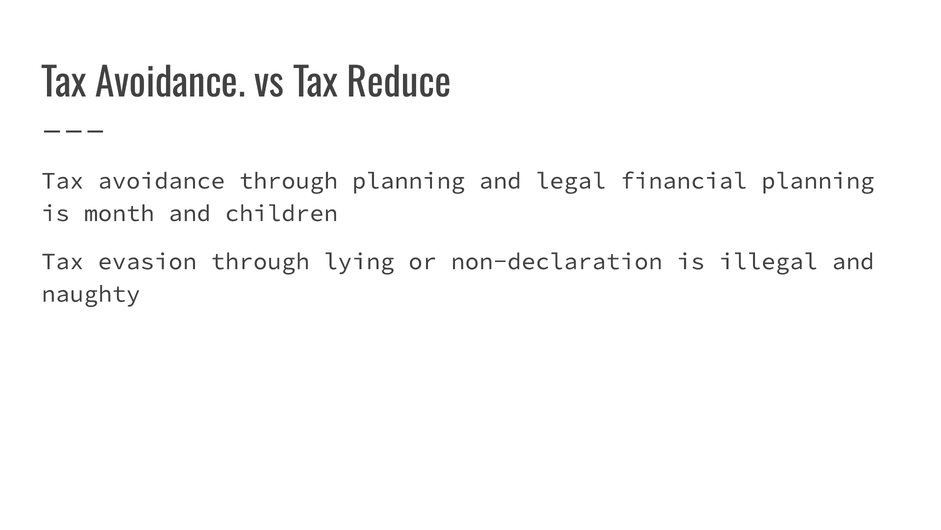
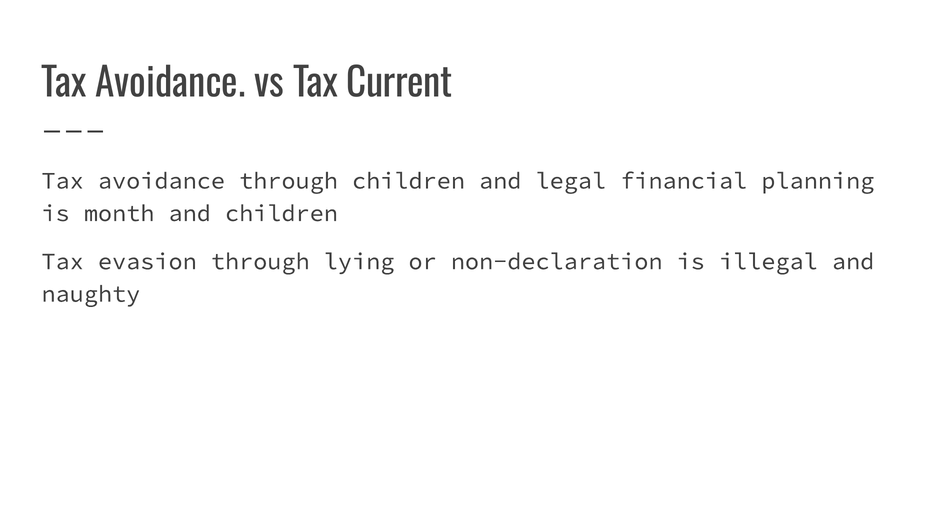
Reduce: Reduce -> Current
through planning: planning -> children
